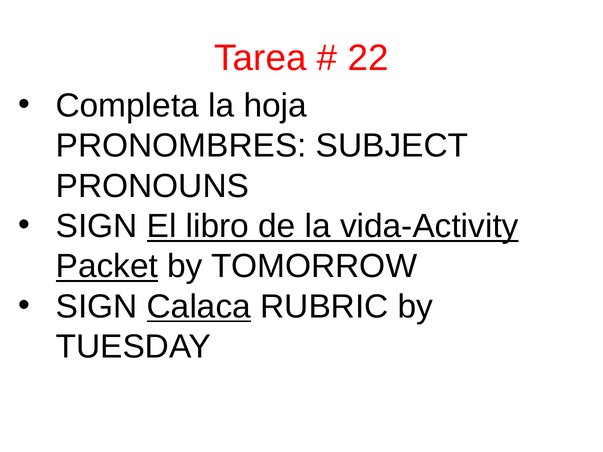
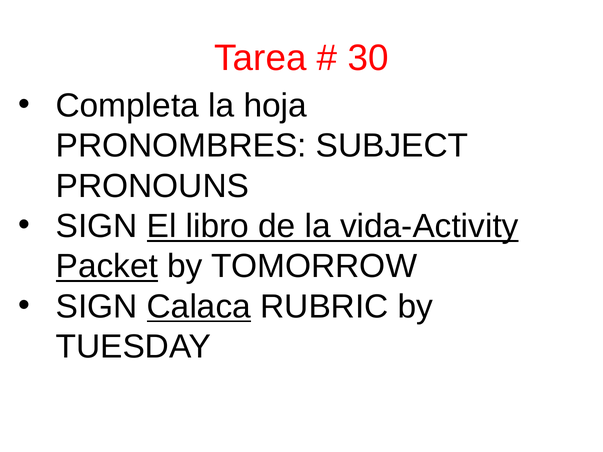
22: 22 -> 30
